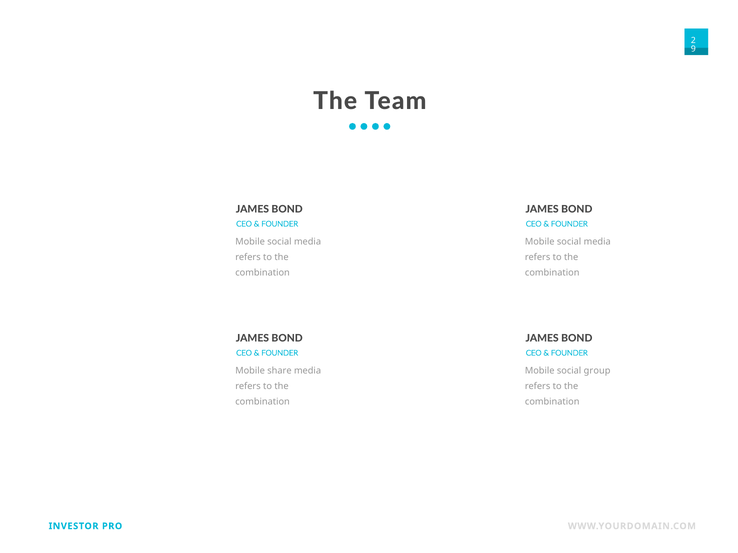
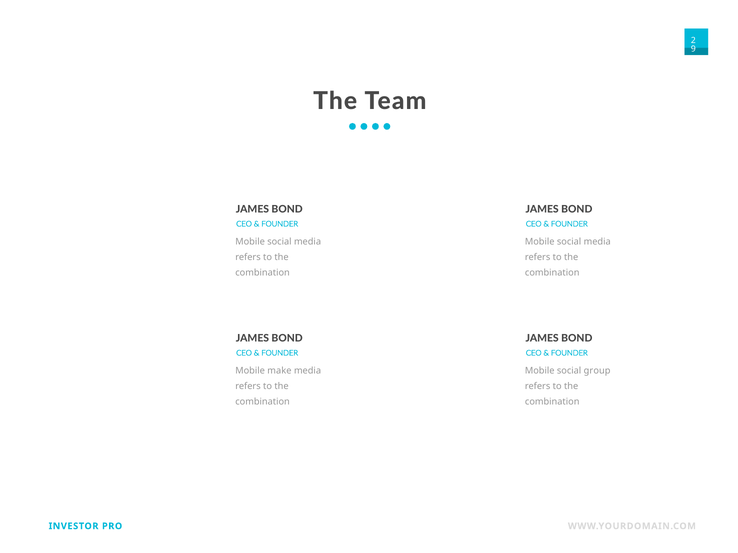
share: share -> make
